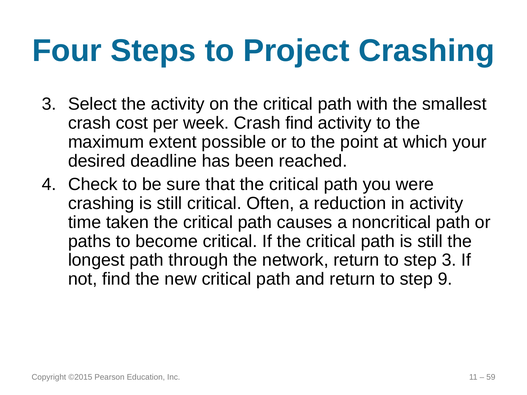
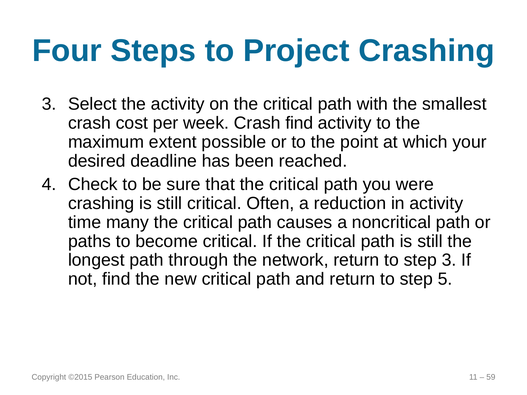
taken: taken -> many
9: 9 -> 5
